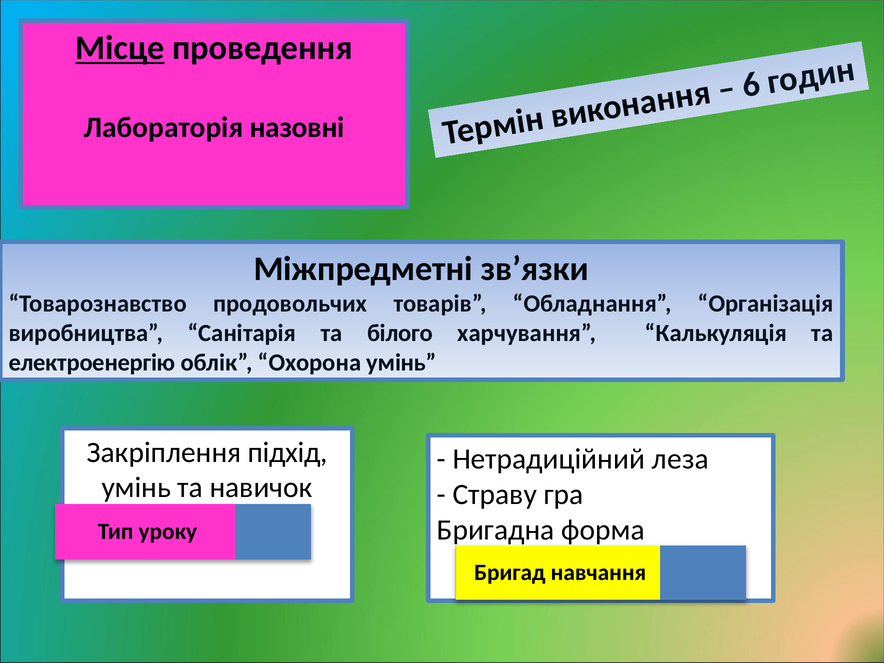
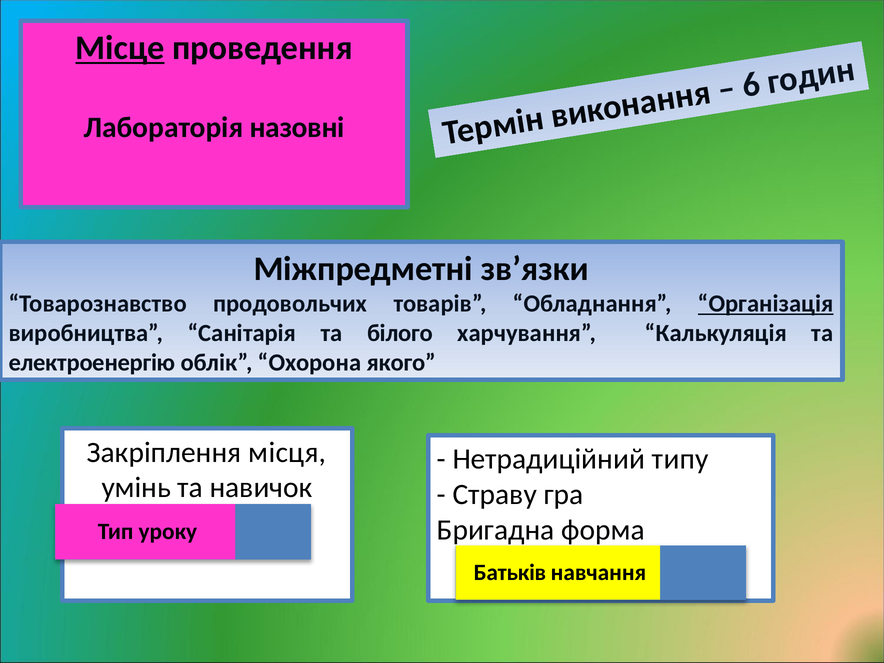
Організація underline: none -> present
Охорона умінь: умінь -> якого
підхід: підхід -> місця
леза: леза -> типу
Бригад: Бригад -> Батьків
